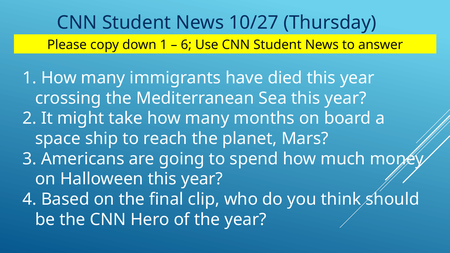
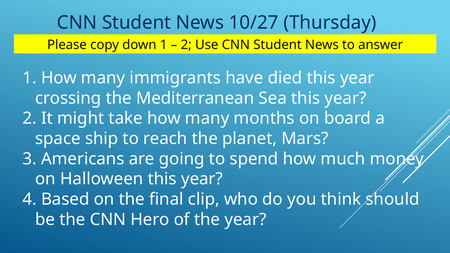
6 at (186, 45): 6 -> 2
